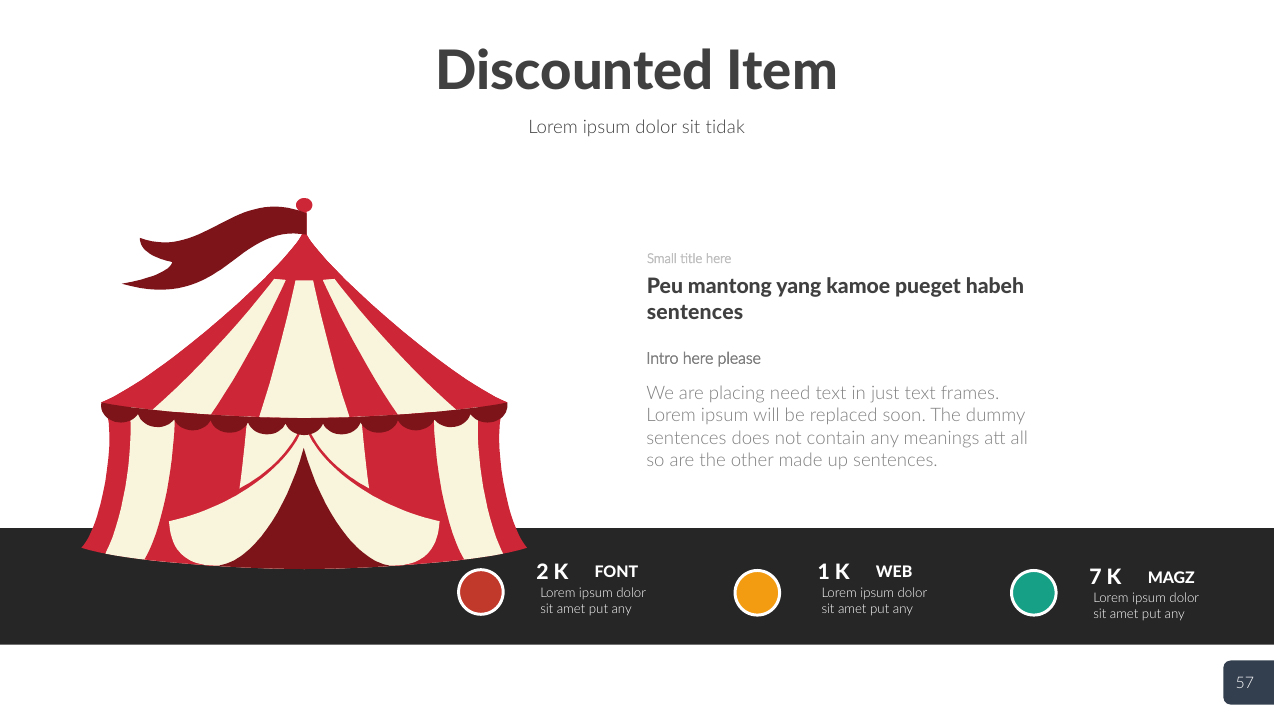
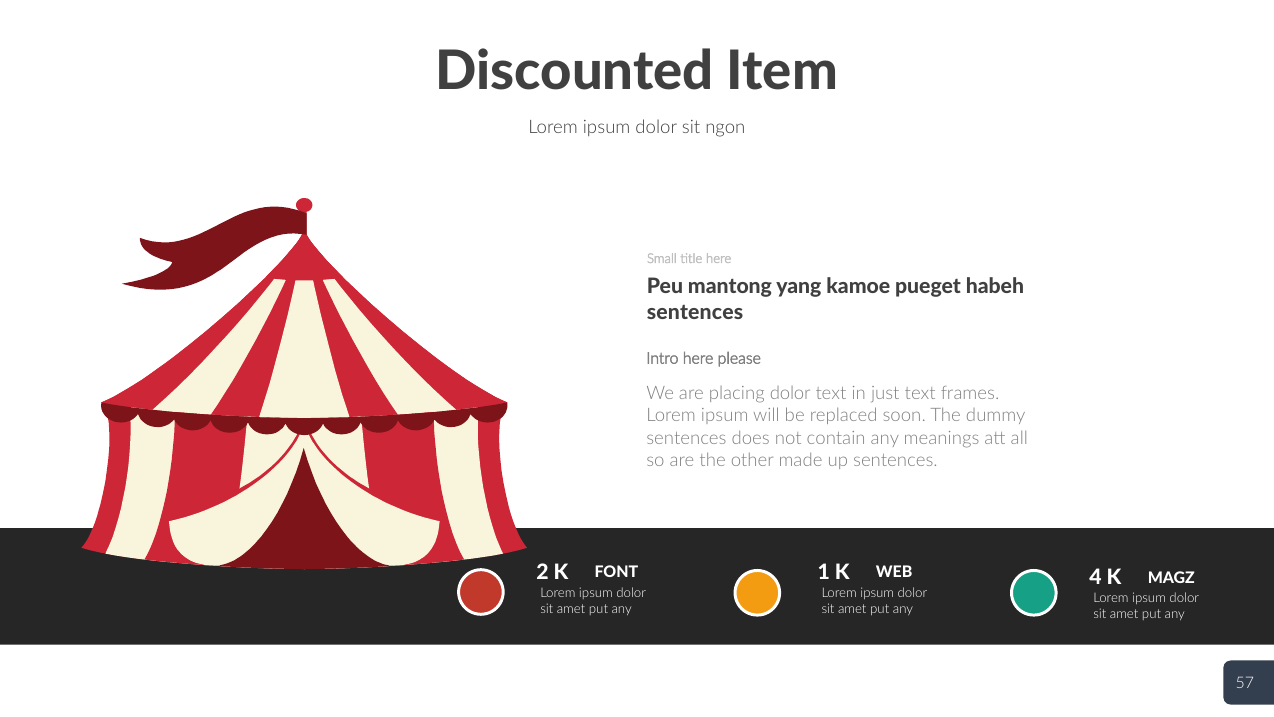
tidak: tidak -> ngon
placing need: need -> dolor
7: 7 -> 4
